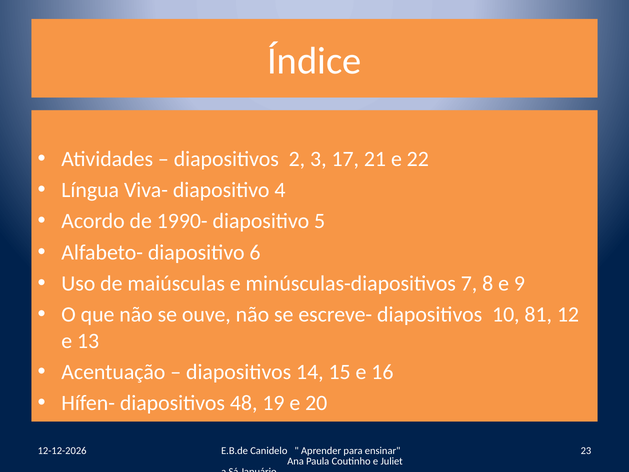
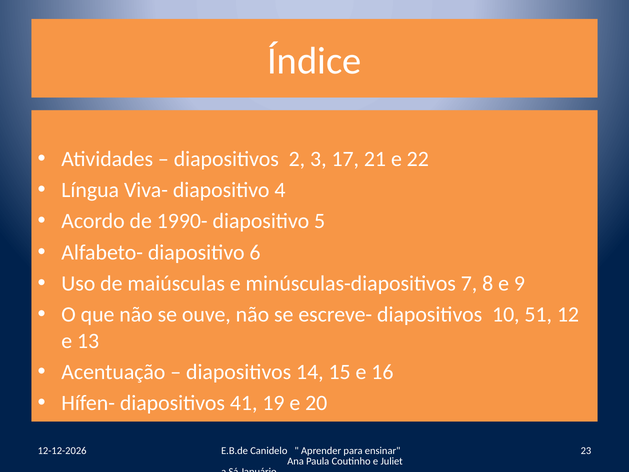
81: 81 -> 51
48: 48 -> 41
